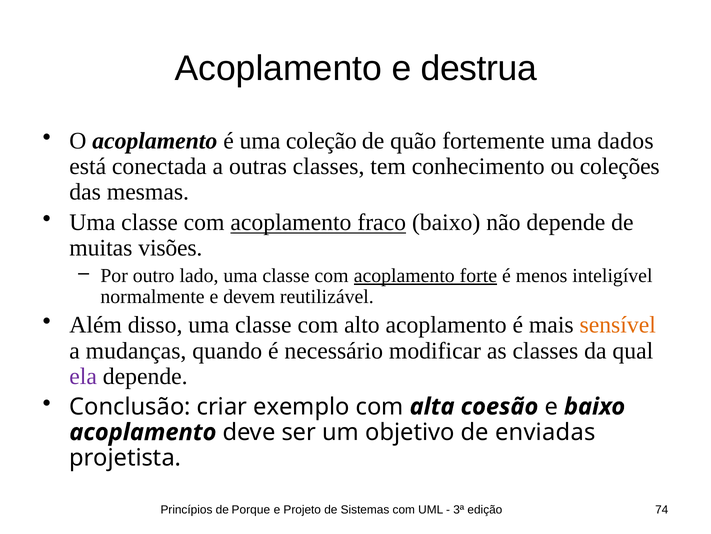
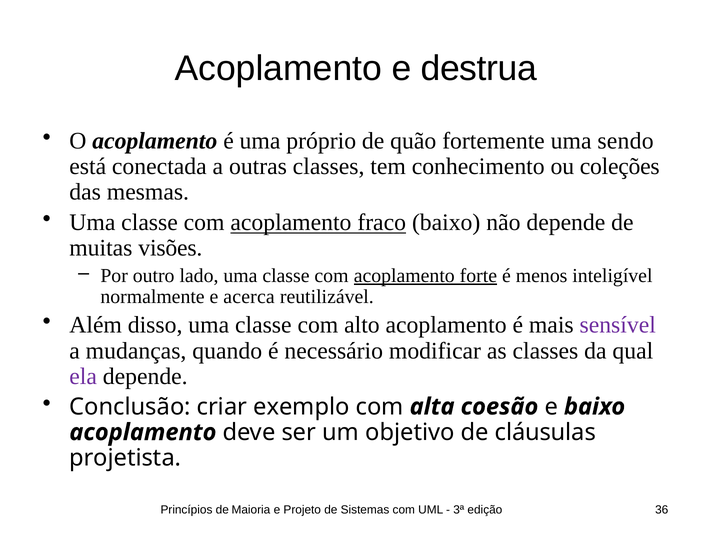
coleção: coleção -> próprio
dados: dados -> sendo
devem: devem -> acerca
sensível colour: orange -> purple
enviadas: enviadas -> cláusulas
Porque: Porque -> Maioria
74: 74 -> 36
